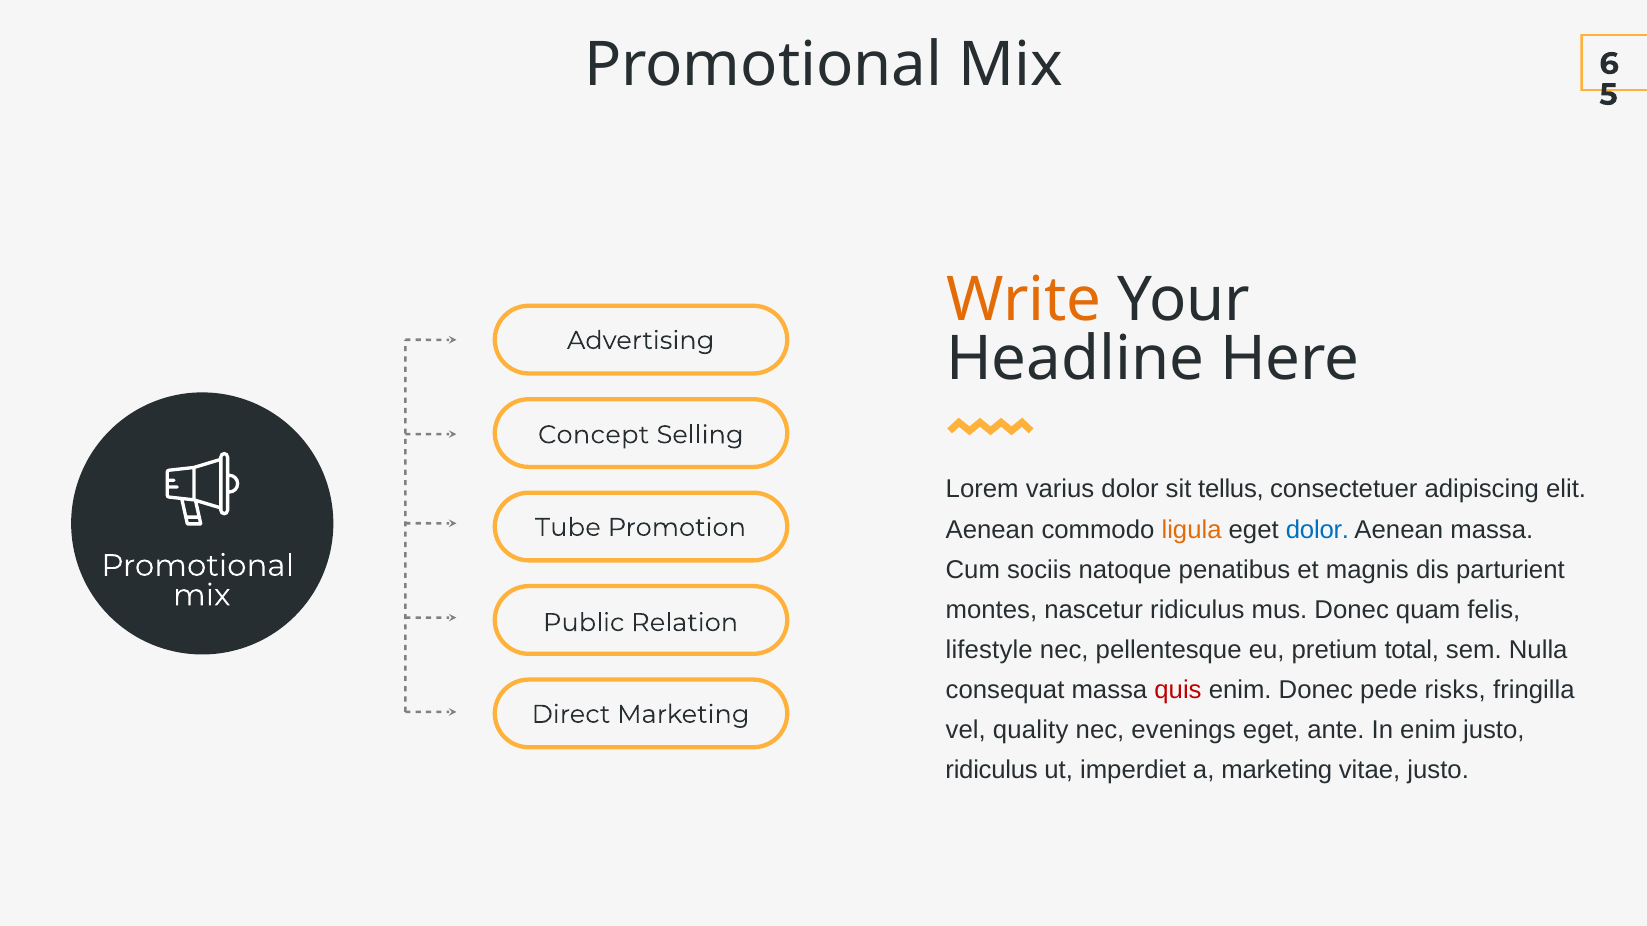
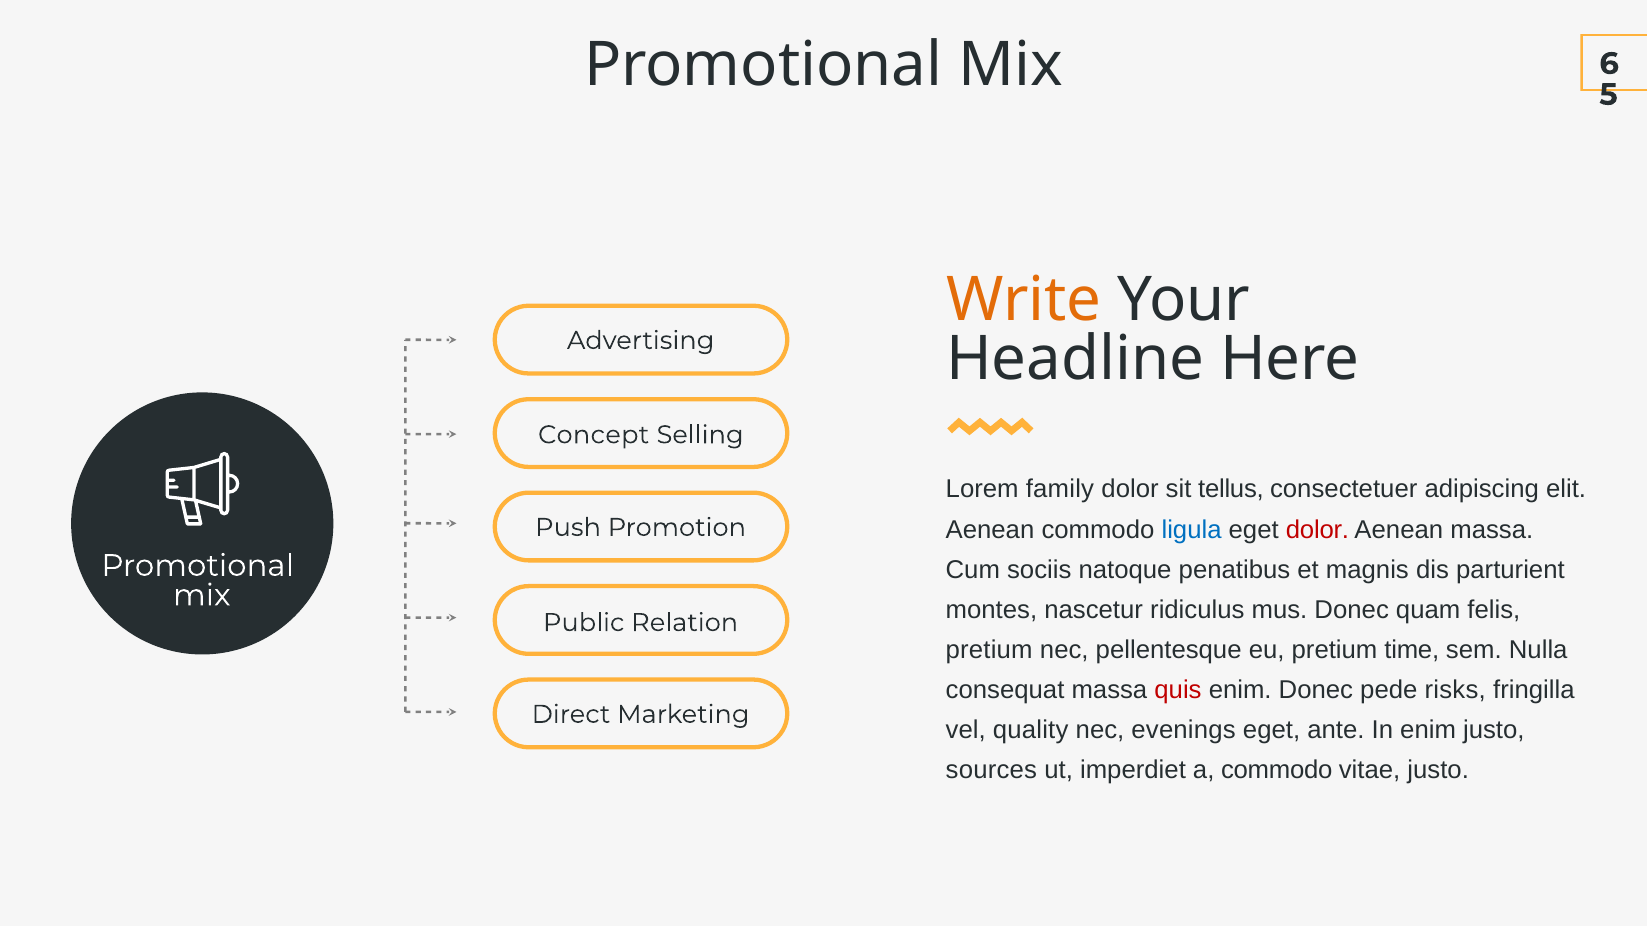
varius: varius -> family
ligula colour: orange -> blue
dolor at (1317, 530) colour: blue -> red
Tube: Tube -> Push
lifestyle at (989, 650): lifestyle -> pretium
total: total -> time
ridiculus at (992, 771): ridiculus -> sources
a marketing: marketing -> commodo
